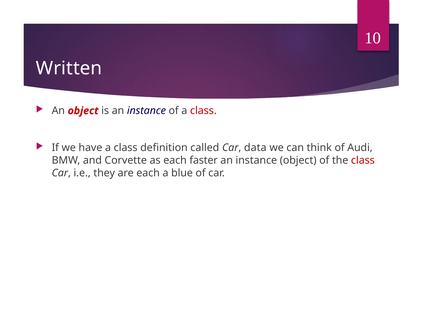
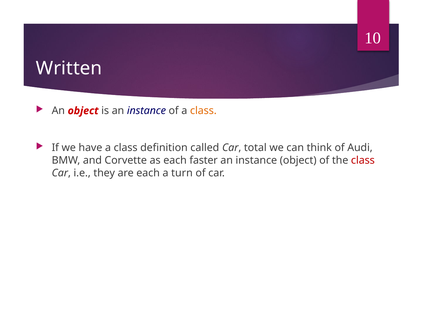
class at (203, 111) colour: red -> orange
data: data -> total
blue: blue -> turn
